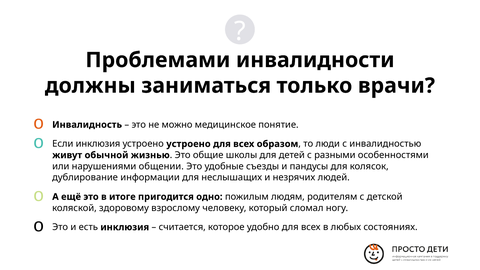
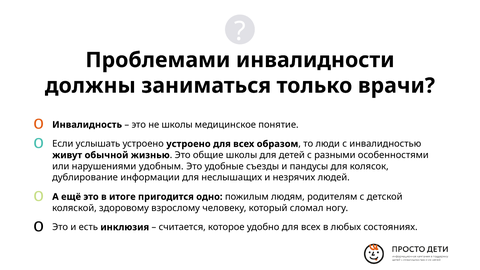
не можно: можно -> школы
Если инклюзия: инклюзия -> услышать
общении: общении -> удобным
